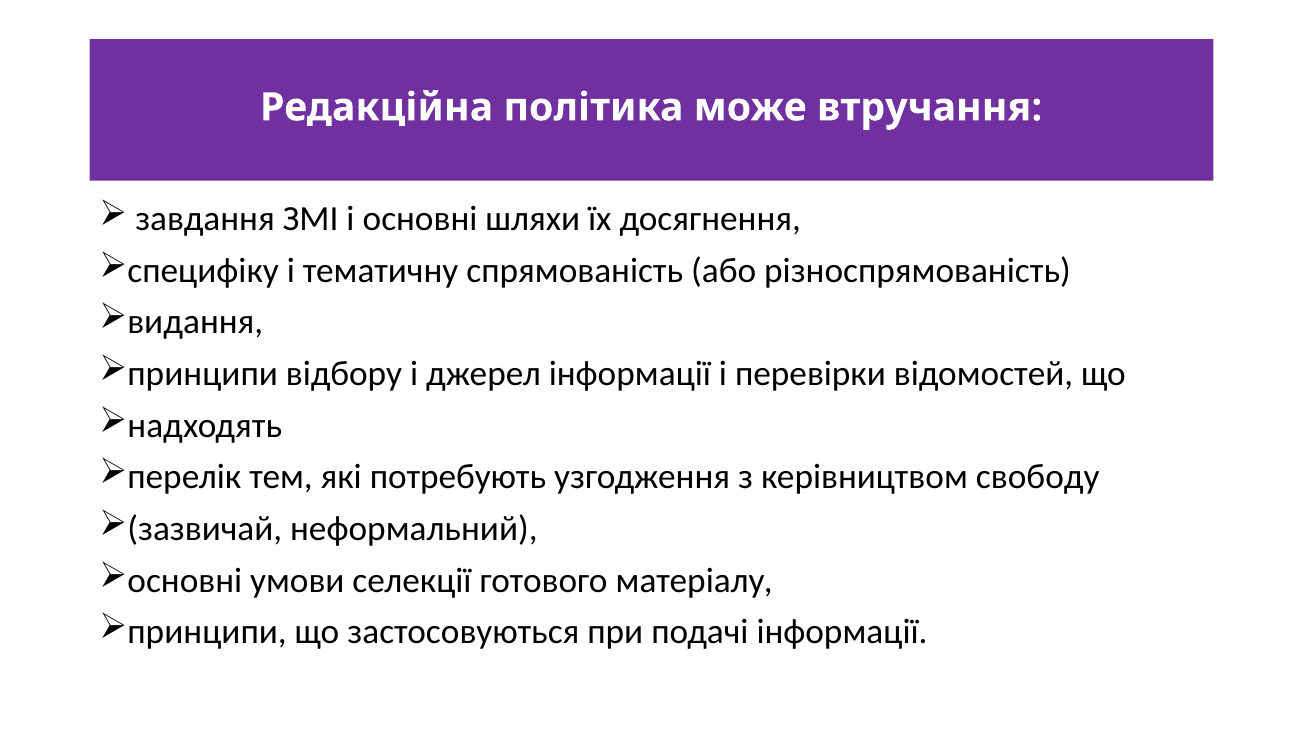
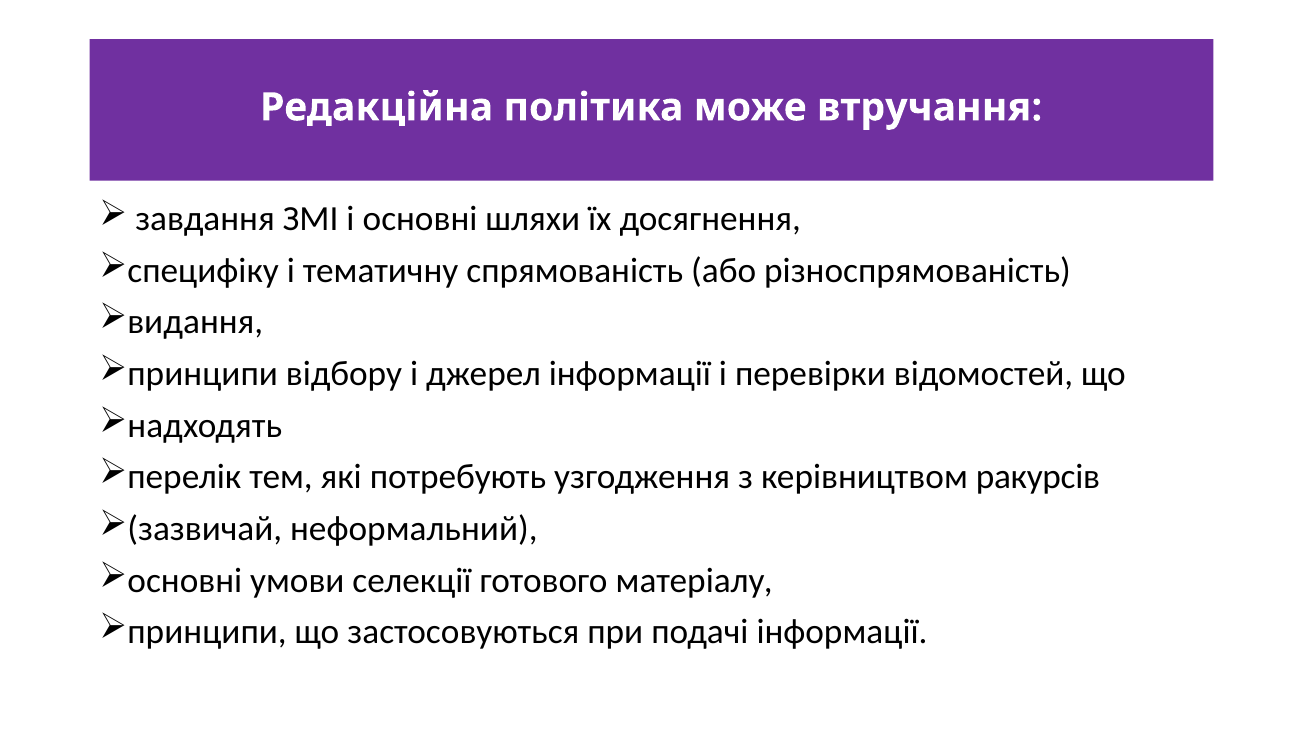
свободу: свободу -> ракурсів
